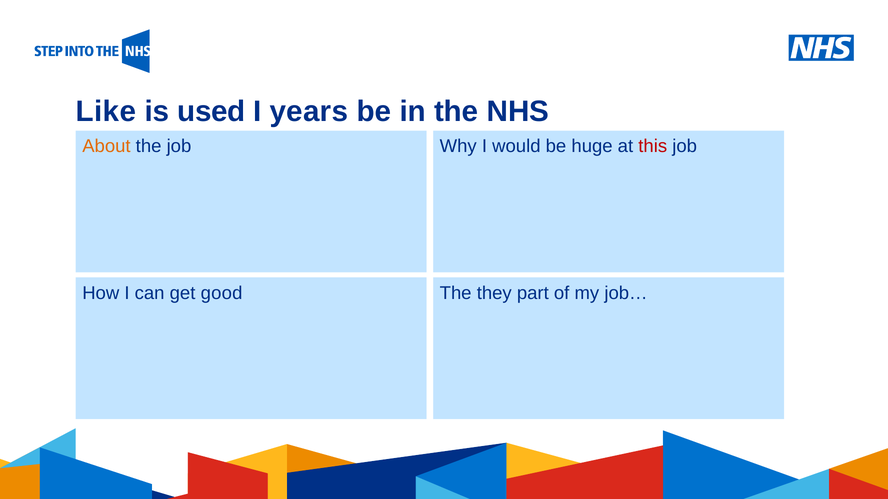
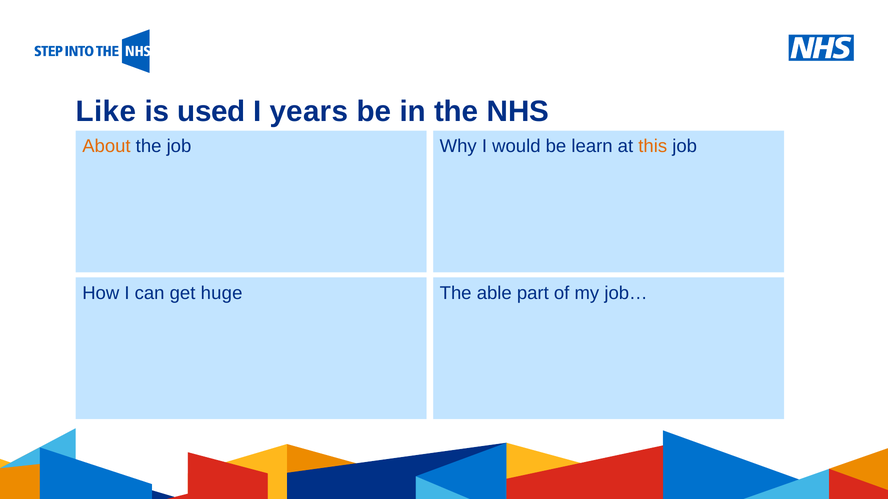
huge: huge -> learn
this colour: red -> orange
good: good -> huge
they: they -> able
